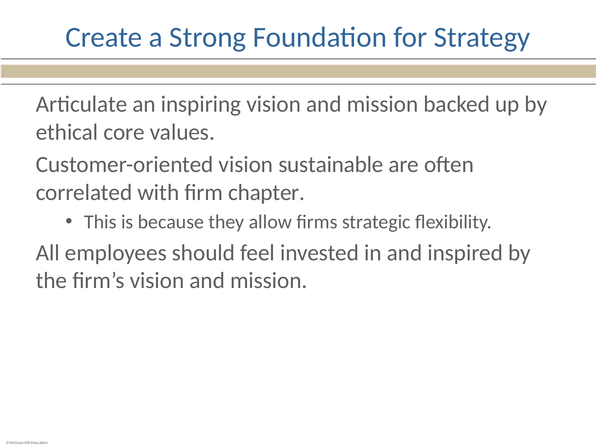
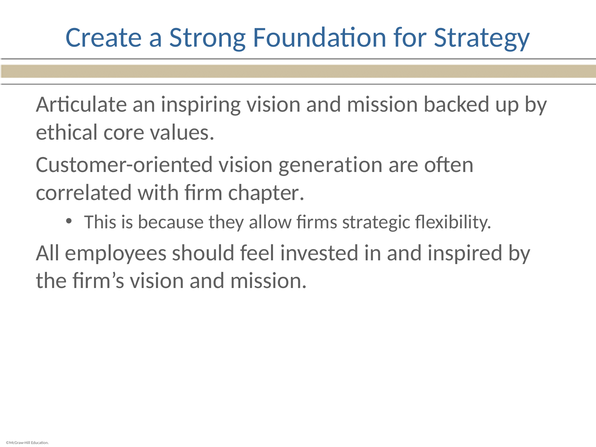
sustainable: sustainable -> generation
